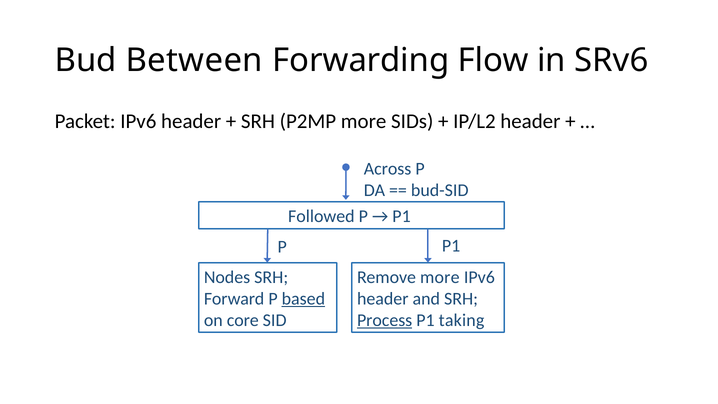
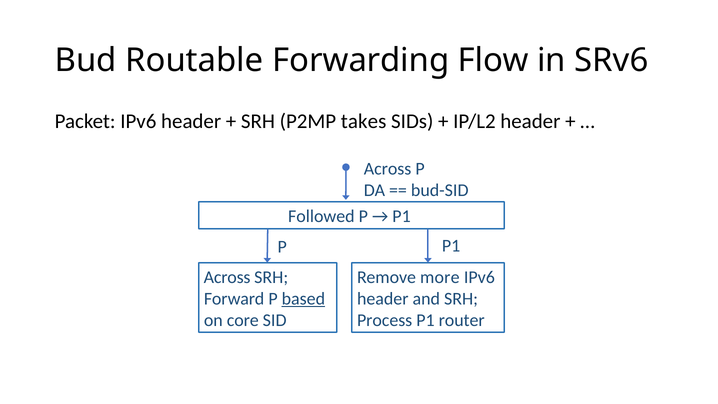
Between: Between -> Routable
P2MP more: more -> takes
Nodes at (227, 277): Nodes -> Across
Process underline: present -> none
taking: taking -> router
